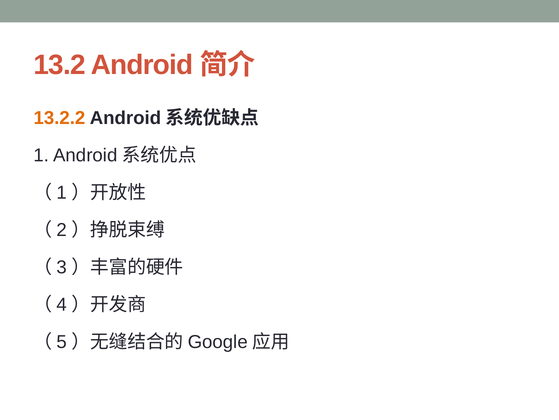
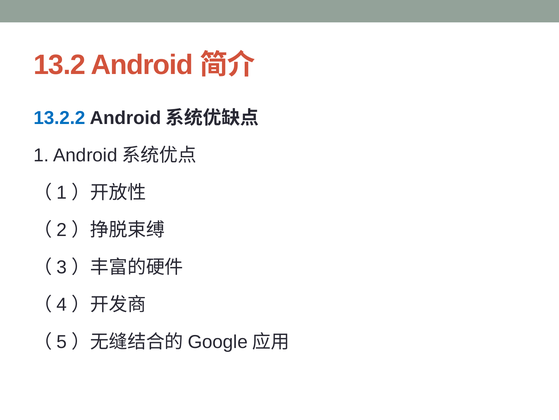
13.2.2 colour: orange -> blue
